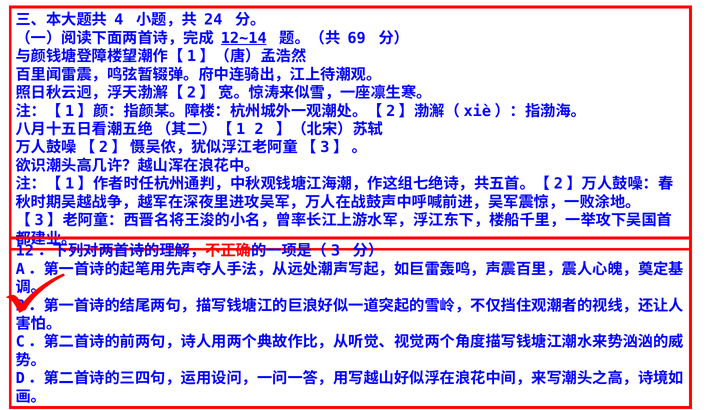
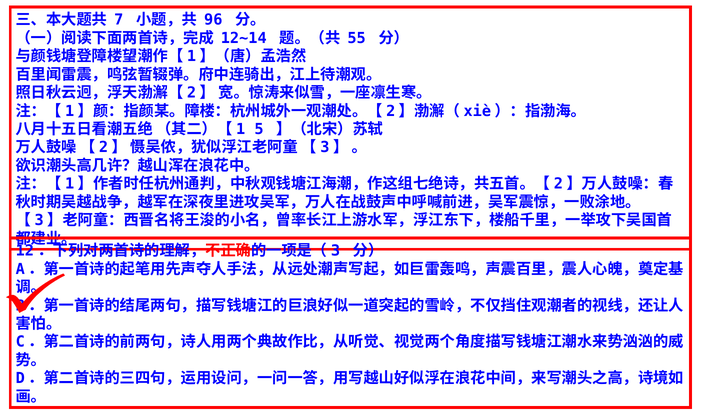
4: 4 -> 7
24: 24 -> 96
12~14 underline: present -> none
69: 69 -> 55
2: 2 -> 5
